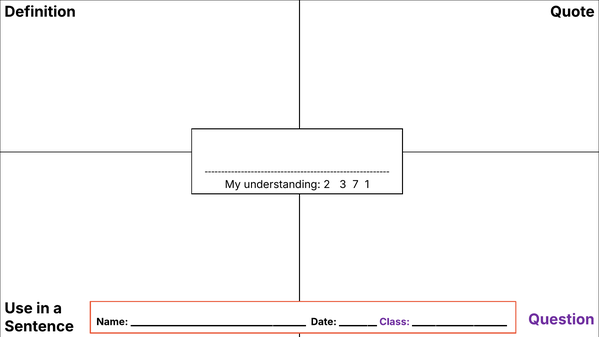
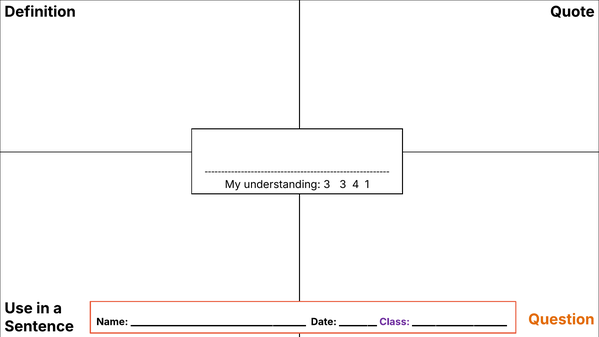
understanding 2: 2 -> 3
7: 7 -> 4
Question colour: purple -> orange
